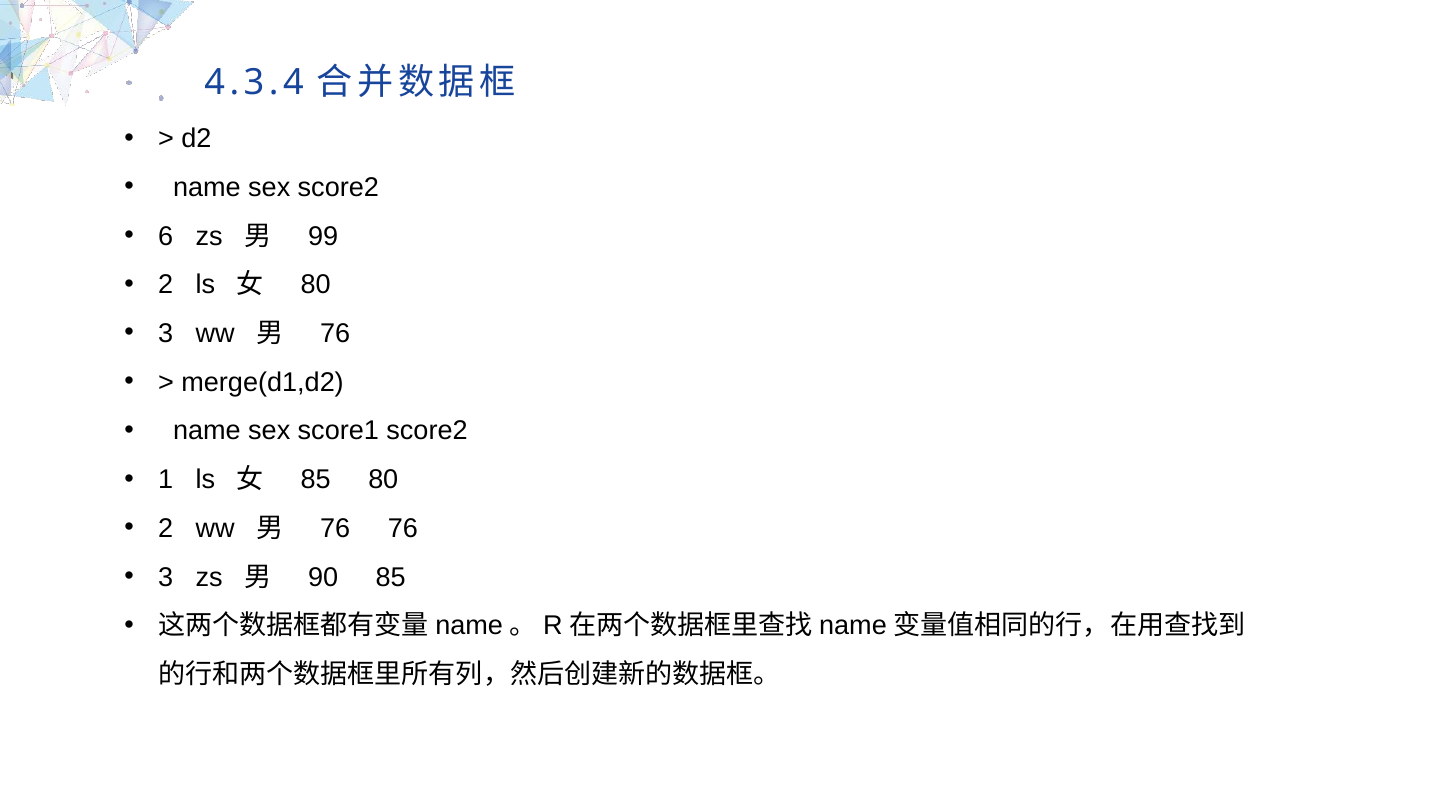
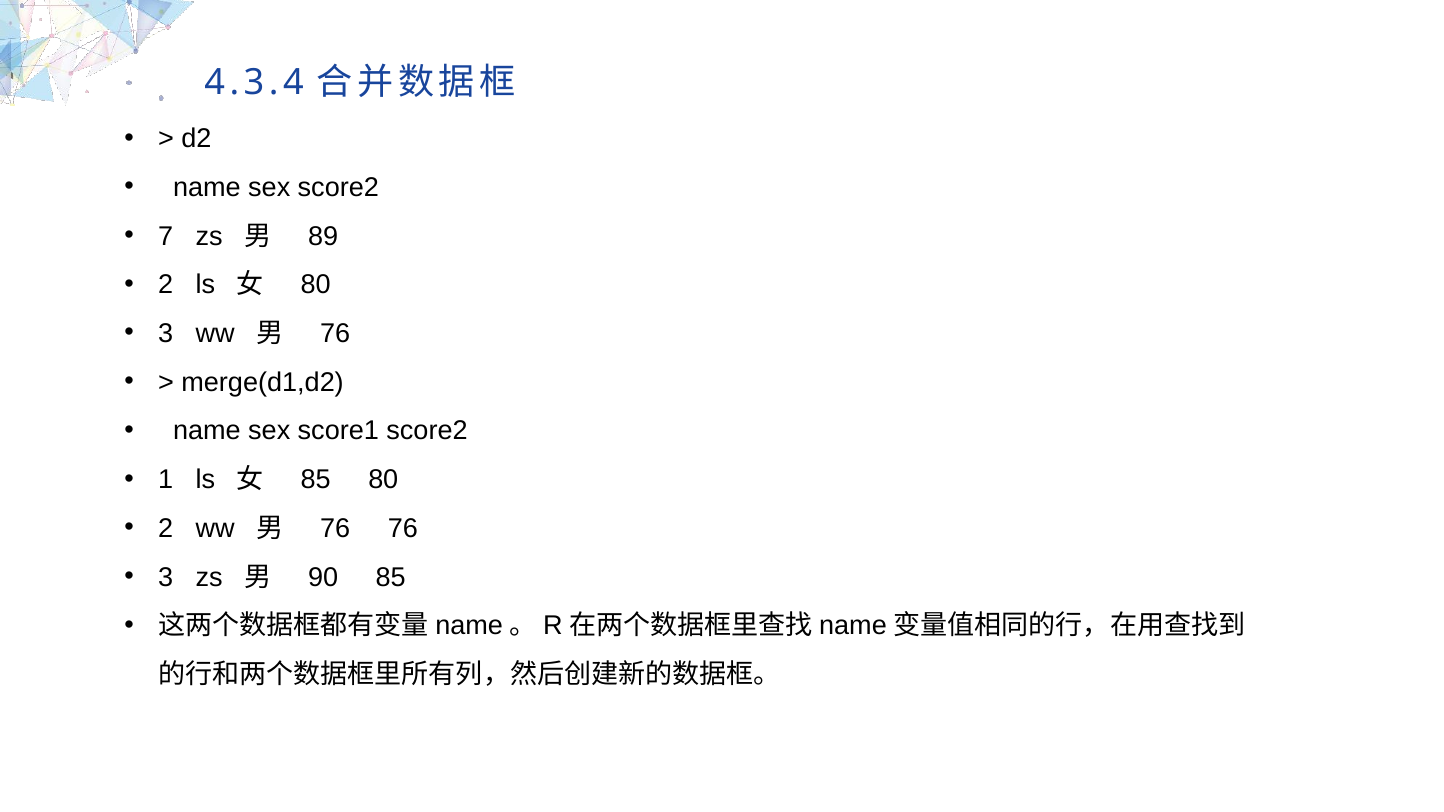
6: 6 -> 7
99: 99 -> 89
